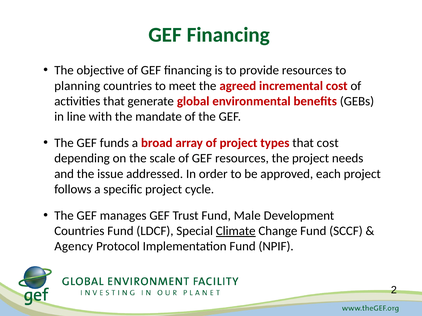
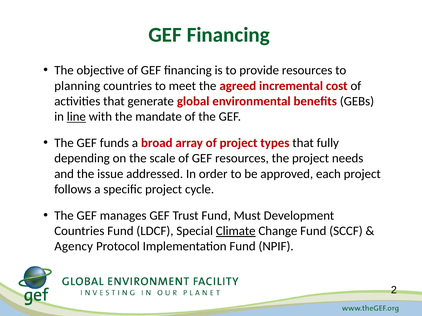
line underline: none -> present
that cost: cost -> fully
Male: Male -> Must
